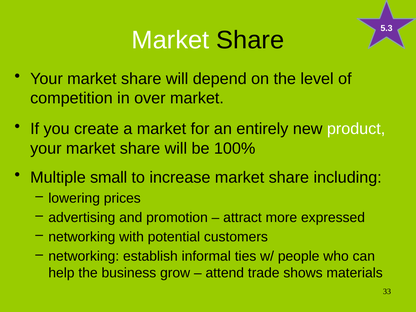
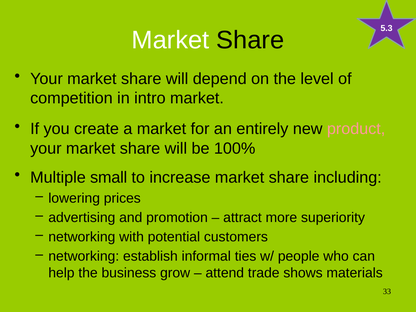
over: over -> intro
product colour: white -> pink
expressed: expressed -> superiority
